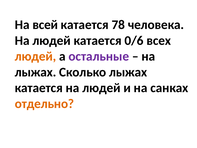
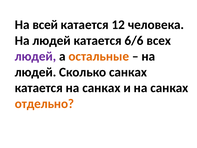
78: 78 -> 12
0/6: 0/6 -> 6/6
людей at (35, 56) colour: orange -> purple
остальные colour: purple -> orange
лыжах at (36, 72): лыжах -> людей
Сколько лыжах: лыжах -> санках
катается на людей: людей -> санках
